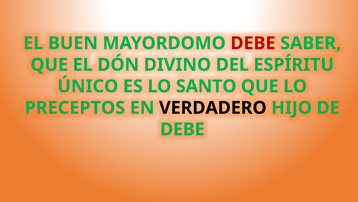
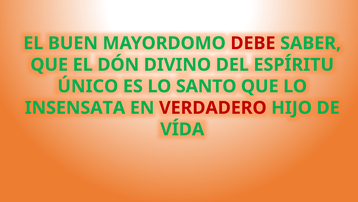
PRECEPTOS: PRECEPTOS -> INSENSATA
VERDADERO colour: black -> red
DEBE at (182, 129): DEBE -> VÍDA
